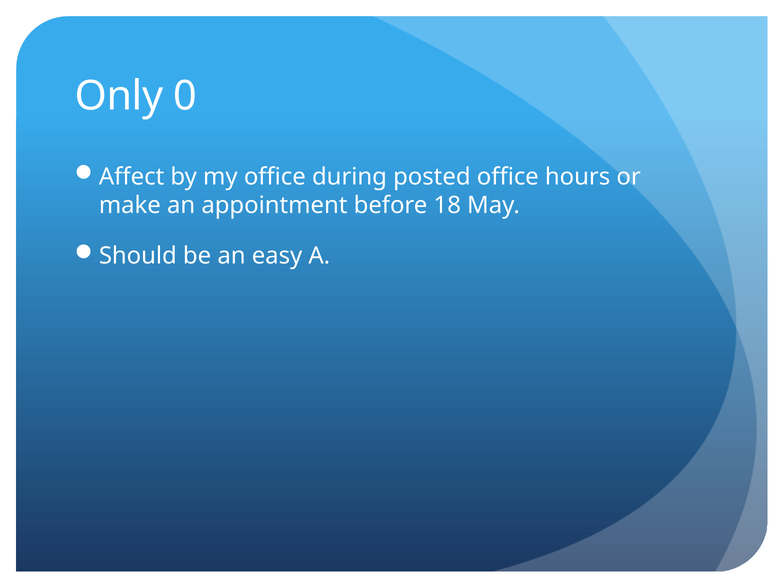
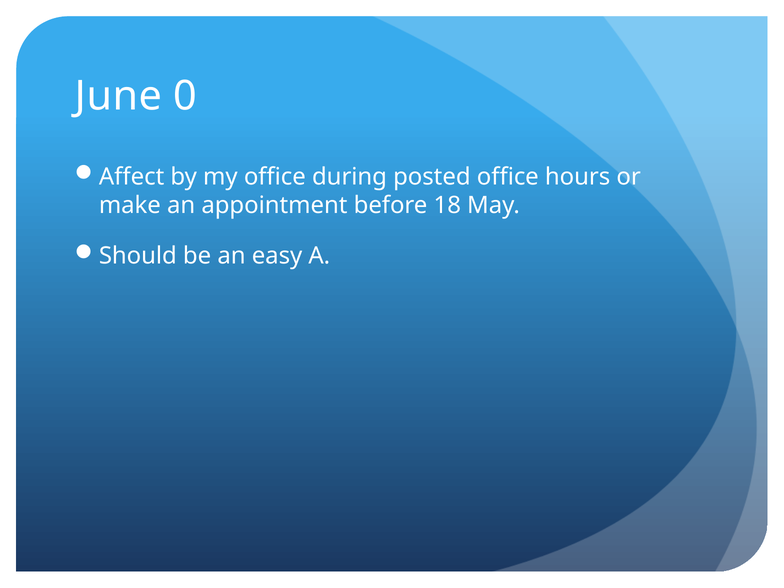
Only: Only -> June
